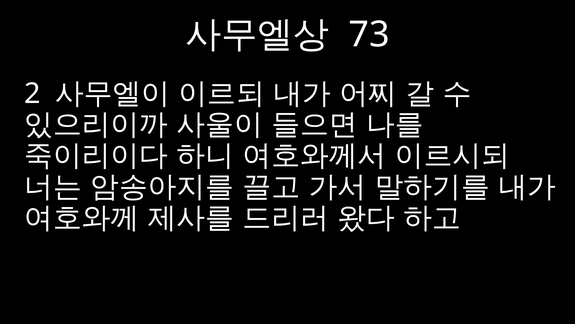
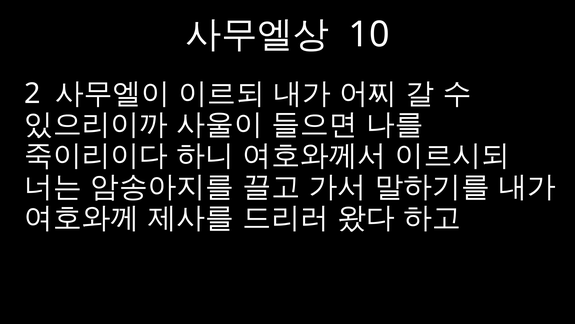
73: 73 -> 10
